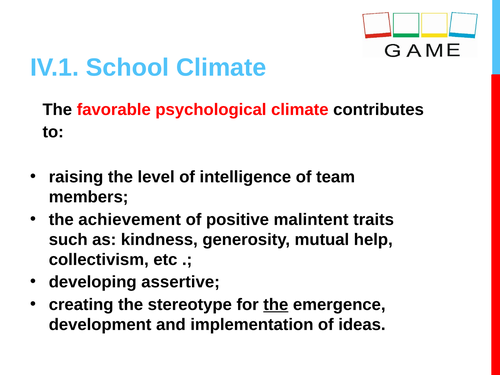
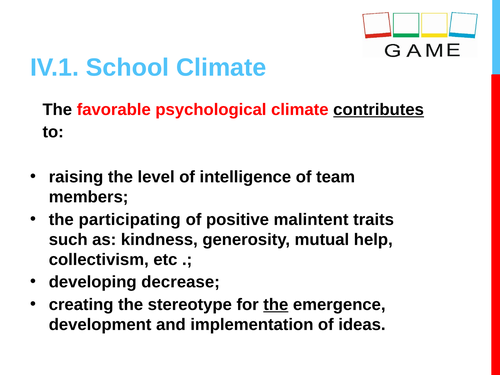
contributes underline: none -> present
achievement: achievement -> participating
assertive: assertive -> decrease
